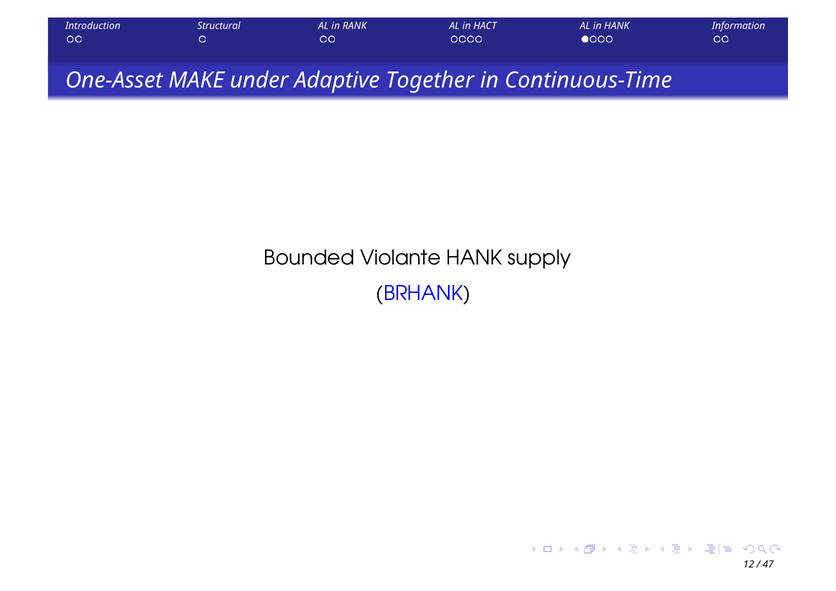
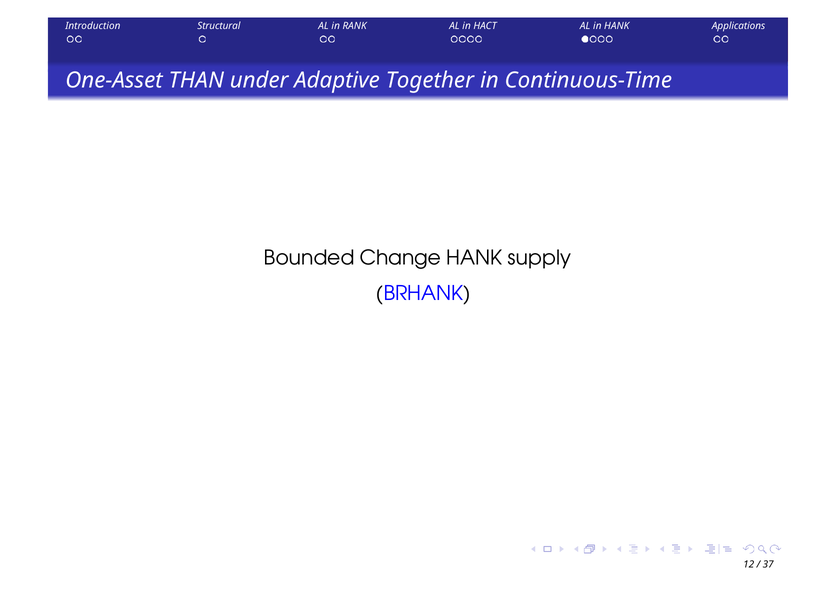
Information: Information -> Applications
MAKE: MAKE -> THAN
Violante: Violante -> Change
47: 47 -> 37
